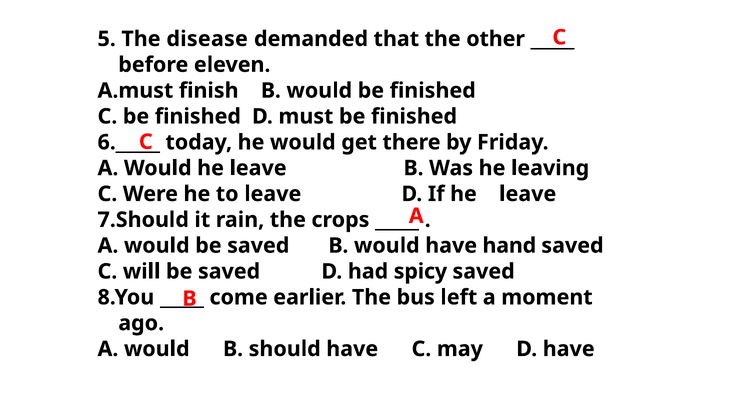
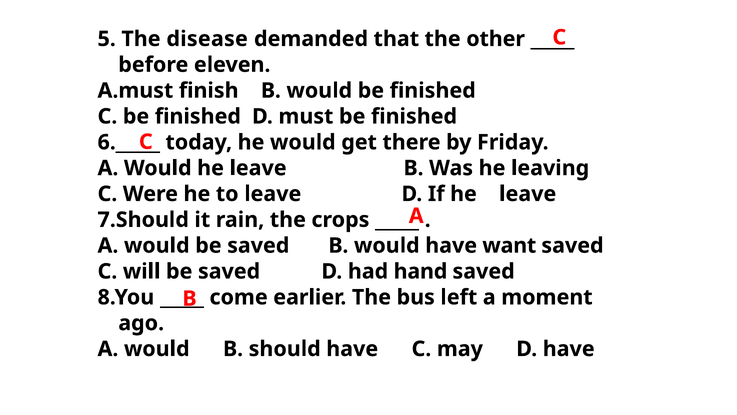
hand: hand -> want
spicy: spicy -> hand
